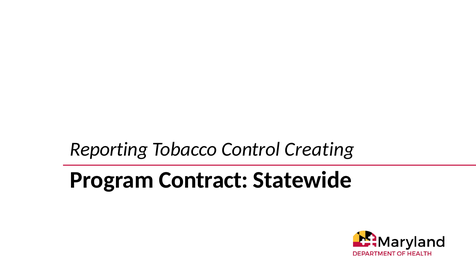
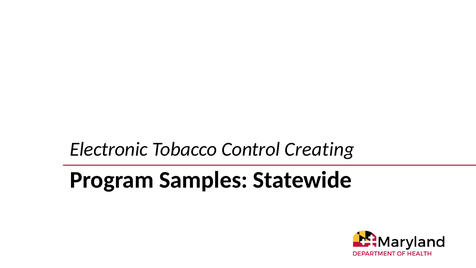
Reporting: Reporting -> Electronic
Contract: Contract -> Samples
